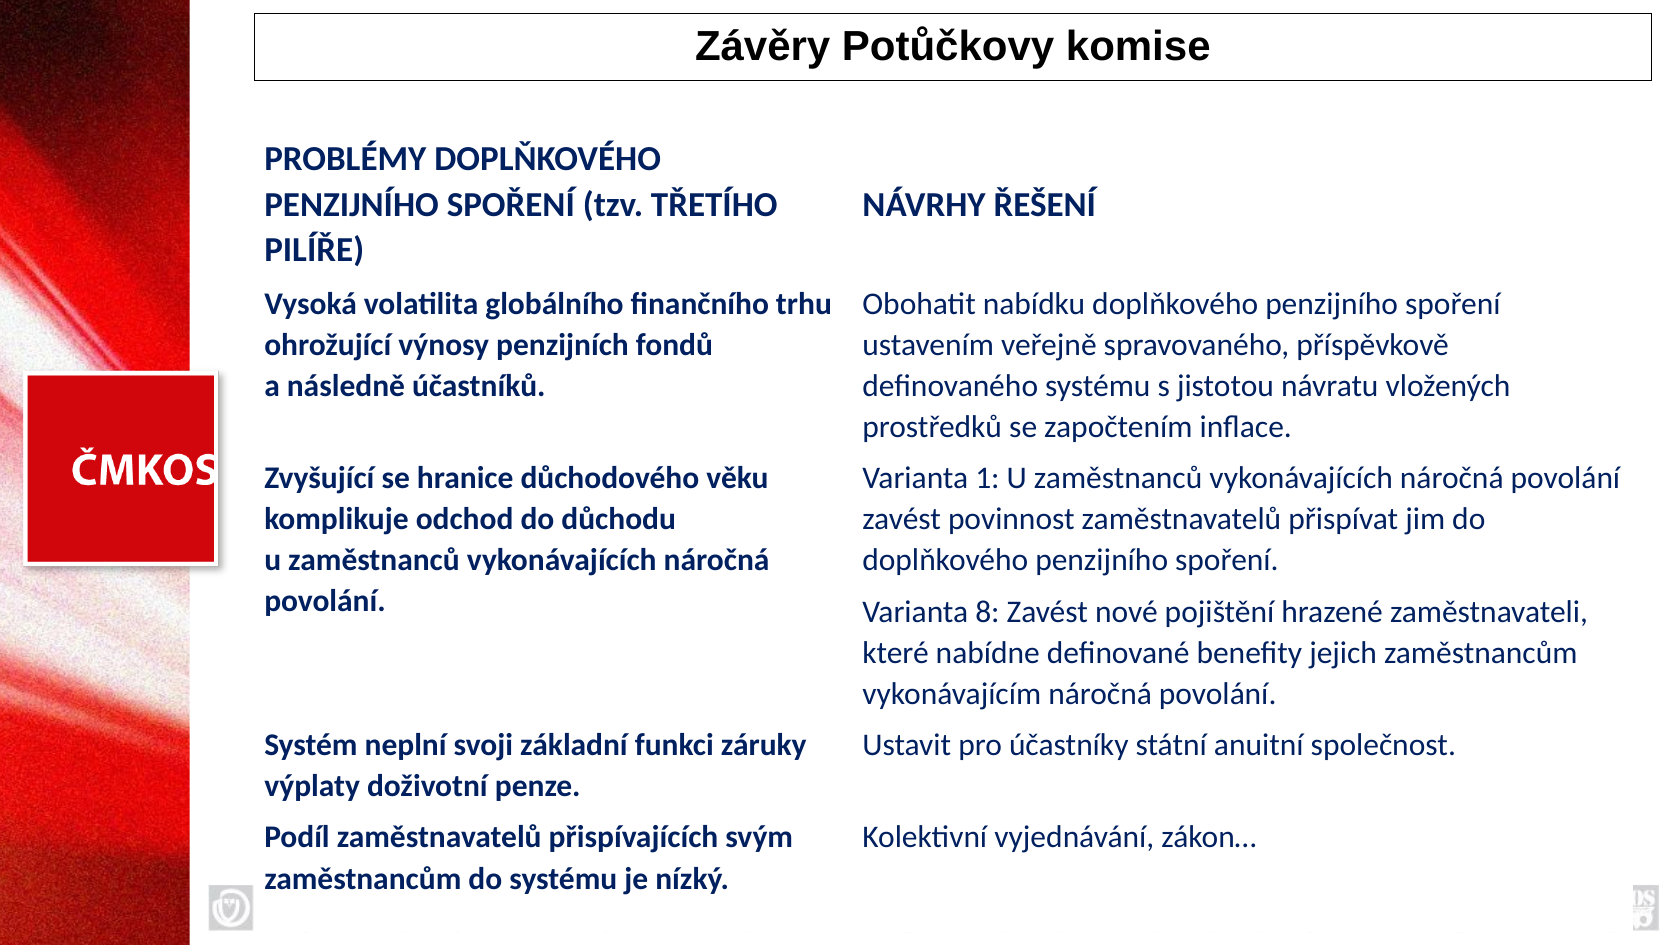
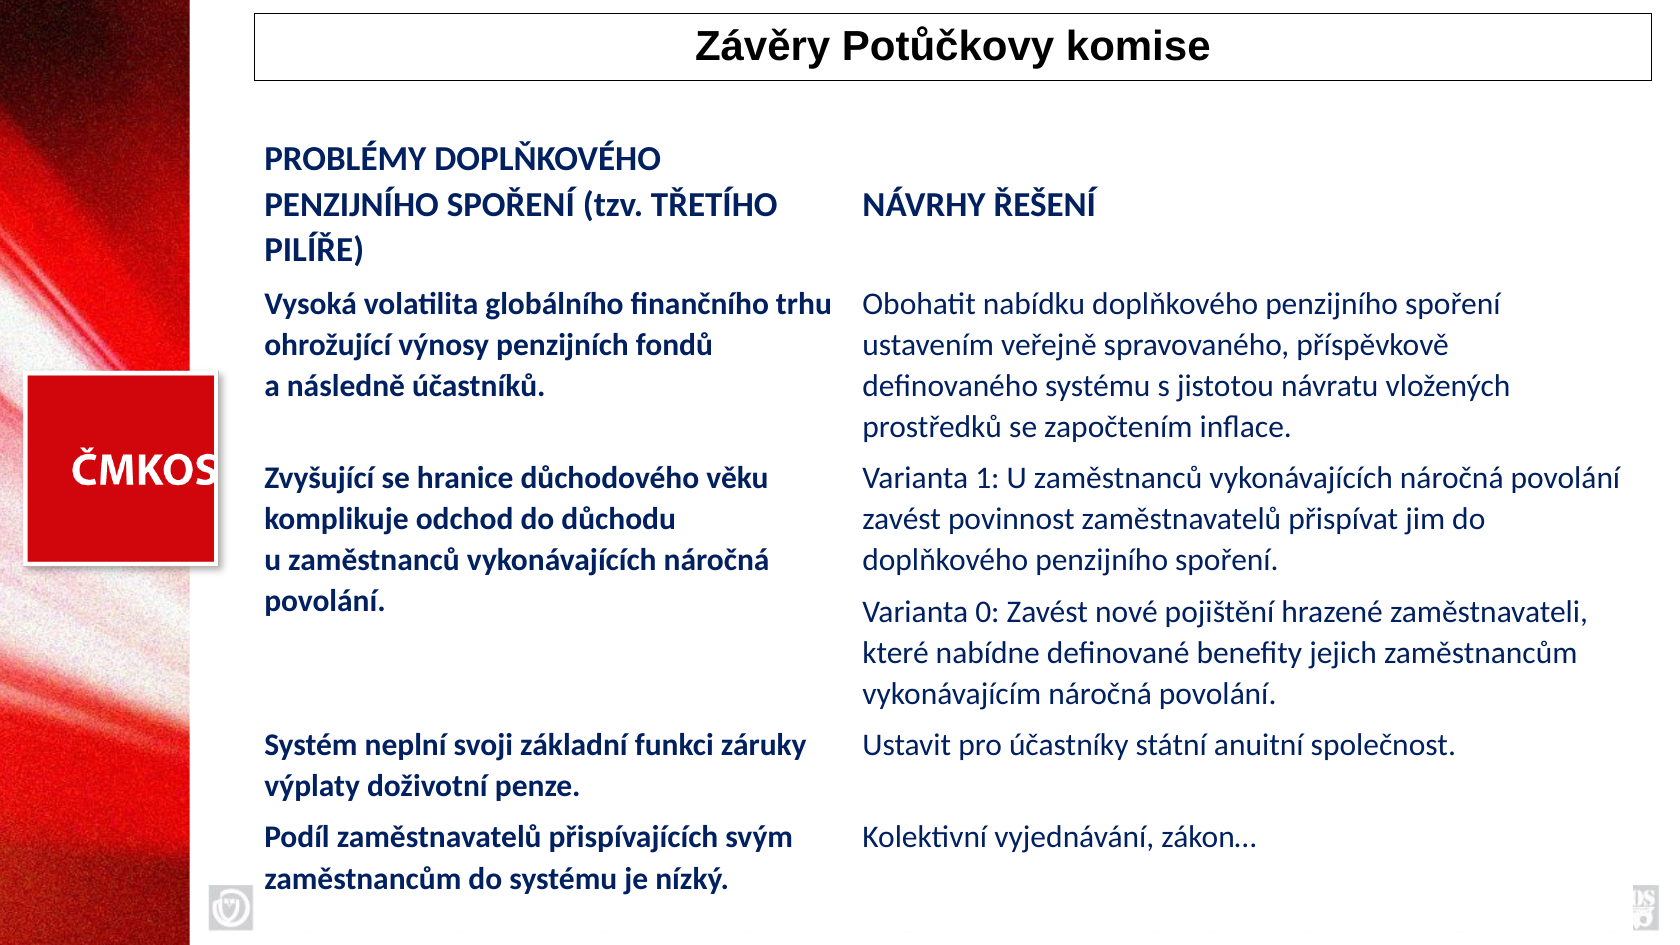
8: 8 -> 0
